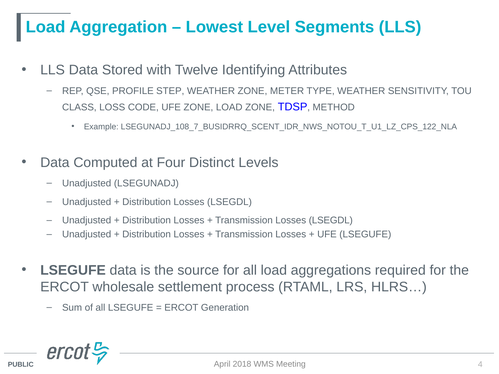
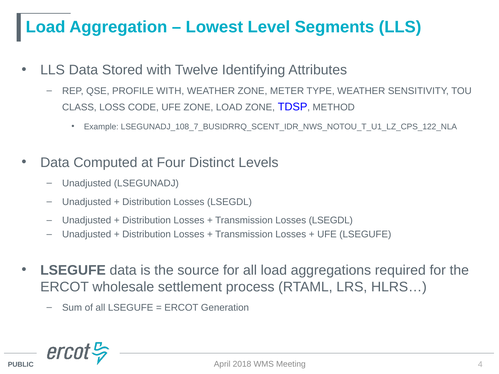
PROFILE STEP: STEP -> WITH
